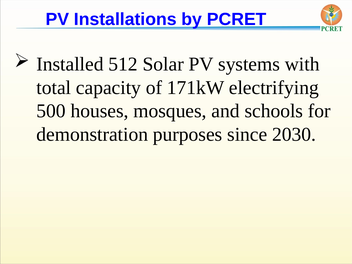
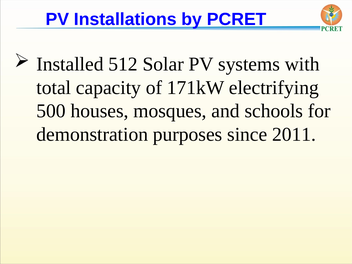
2030: 2030 -> 2011
